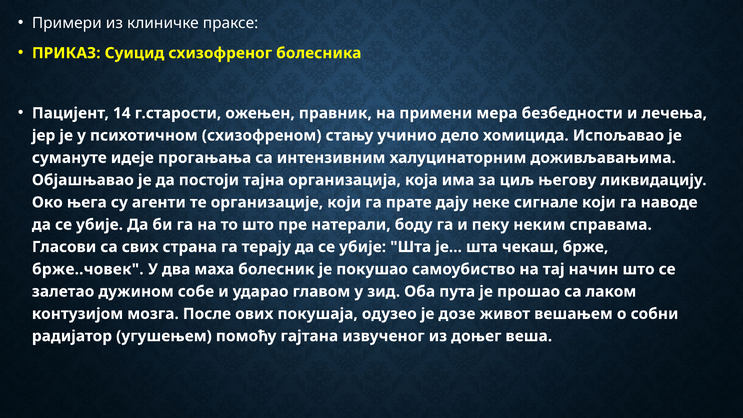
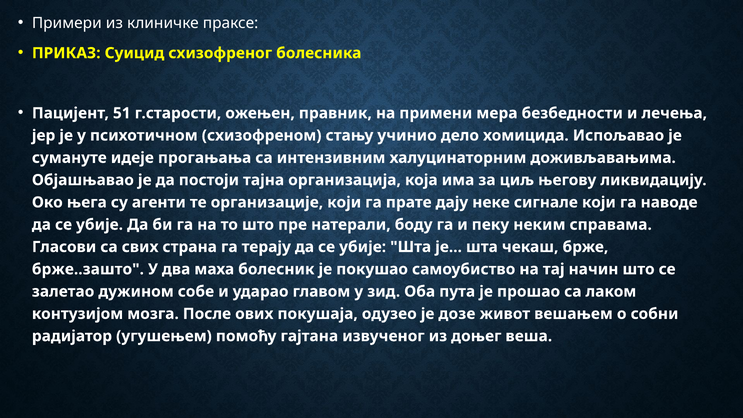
14: 14 -> 51
брже..човек: брже..човек -> брже..зашто
